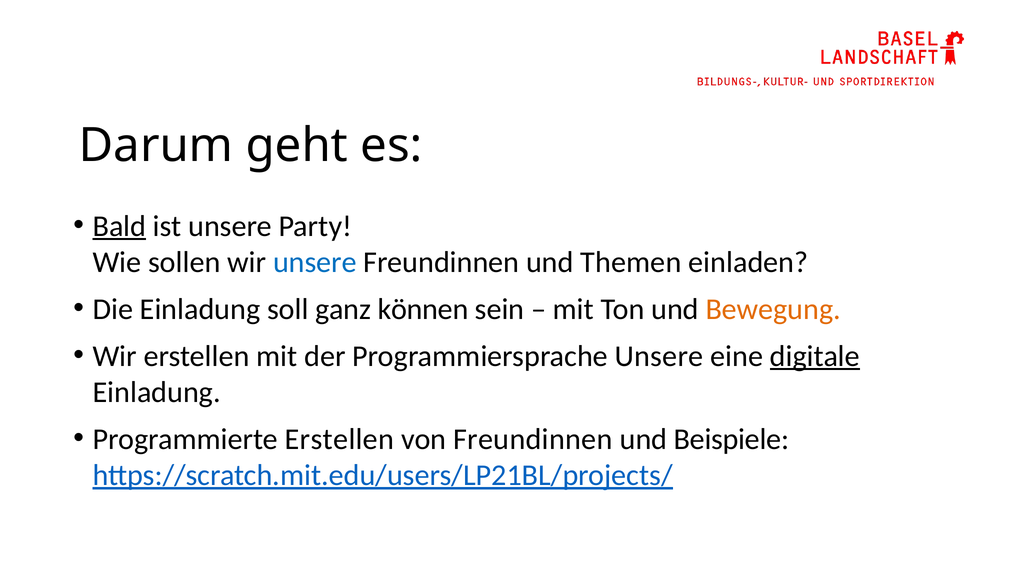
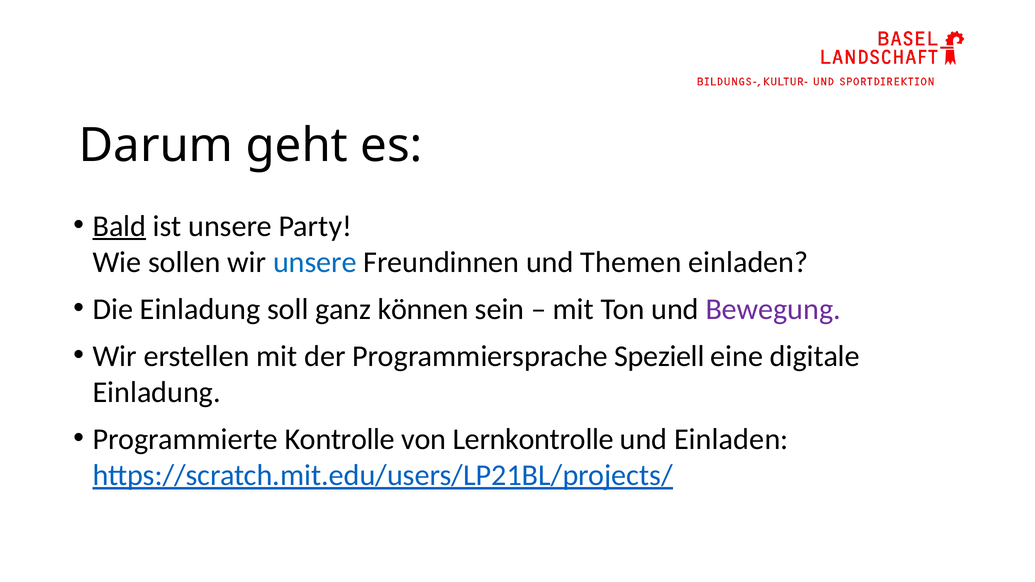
Bewegung colour: orange -> purple
Programmiersprache Unsere: Unsere -> Speziell
digitale underline: present -> none
Programmierte Erstellen: Erstellen -> Kontrolle
von Freundinnen: Freundinnen -> Lernkontrolle
und Beispiele: Beispiele -> Einladen
